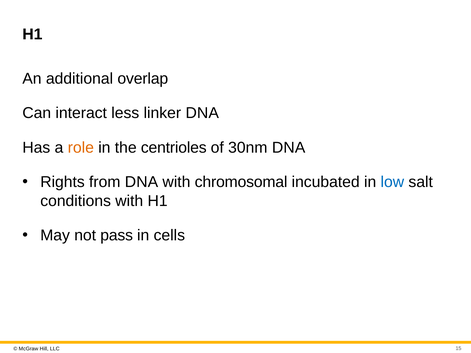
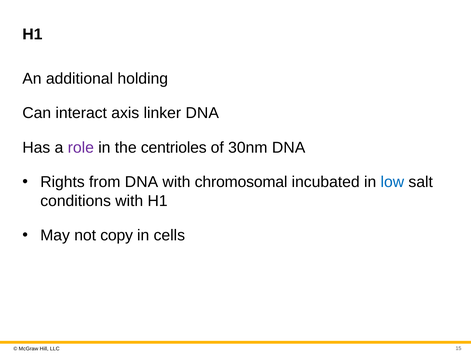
overlap: overlap -> holding
less: less -> axis
role colour: orange -> purple
pass: pass -> copy
